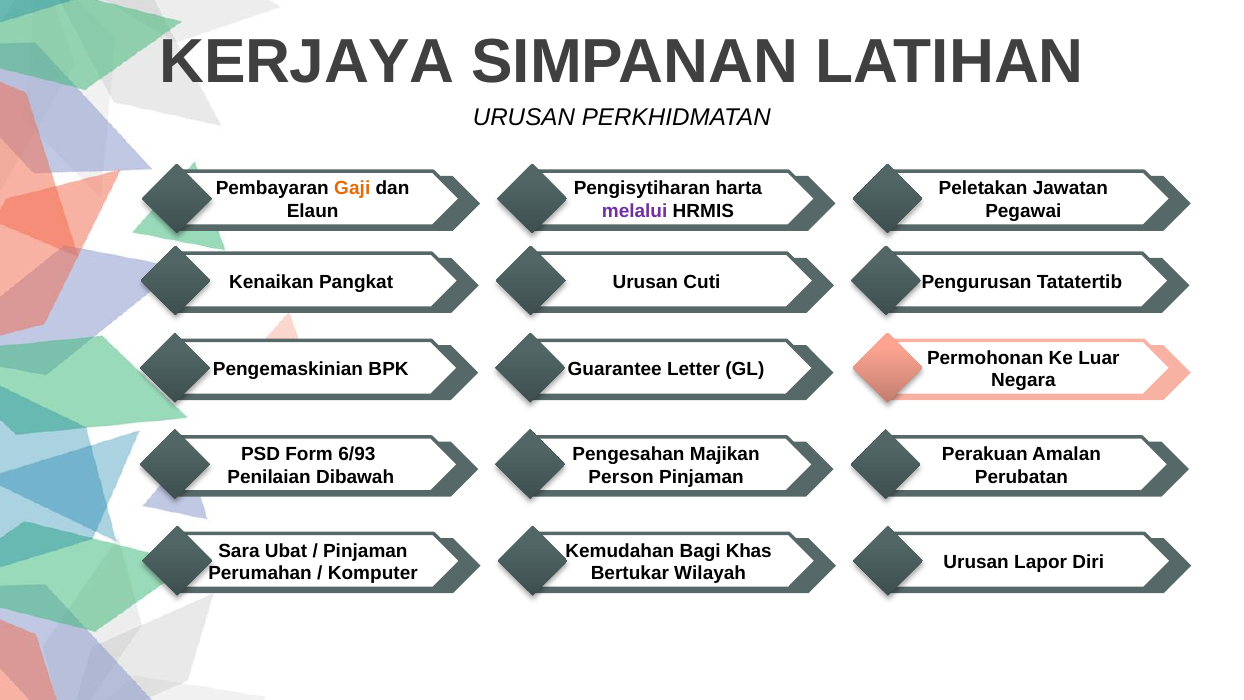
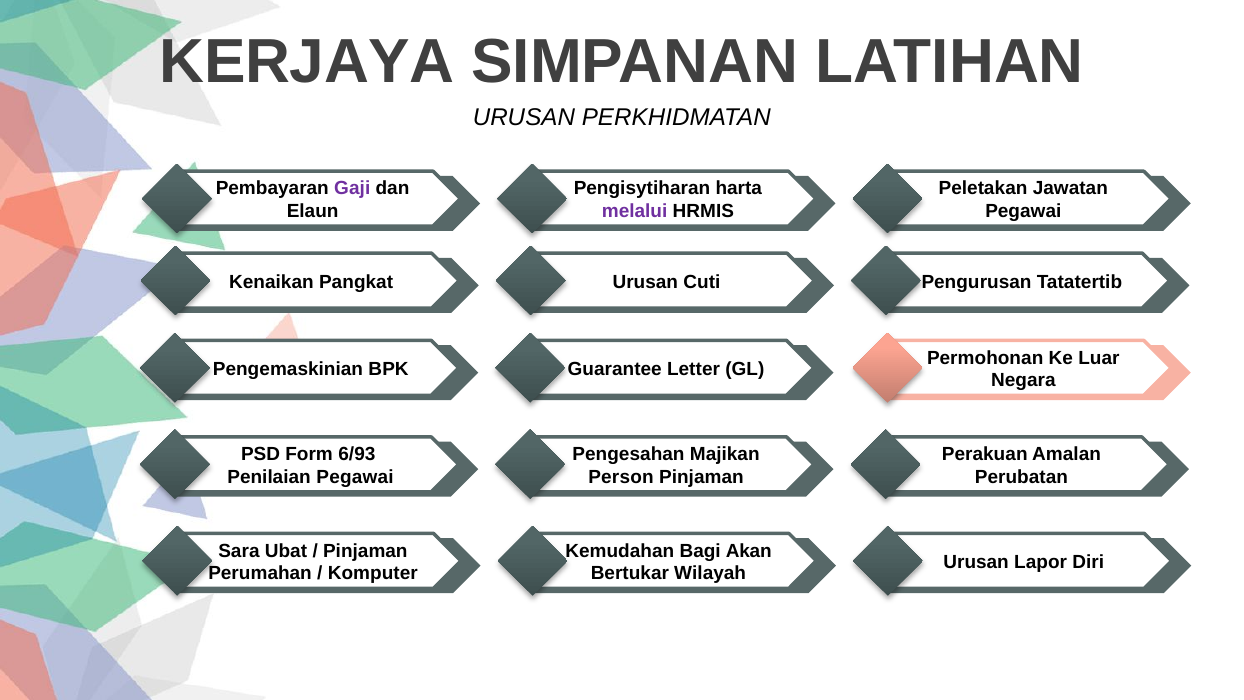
Gaji colour: orange -> purple
Penilaian Dibawah: Dibawah -> Pegawai
Khas: Khas -> Akan
